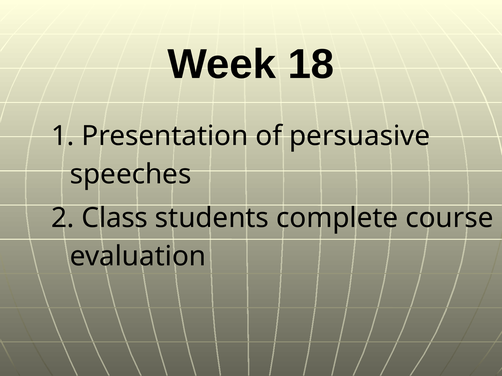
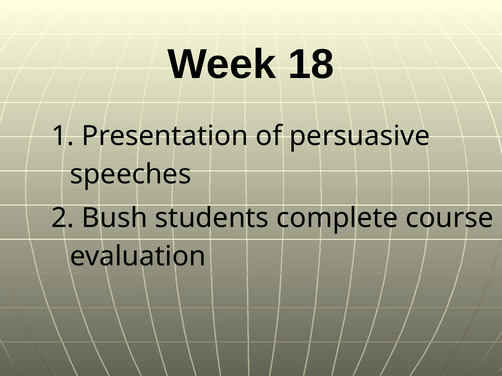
Class: Class -> Bush
